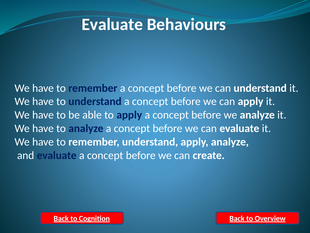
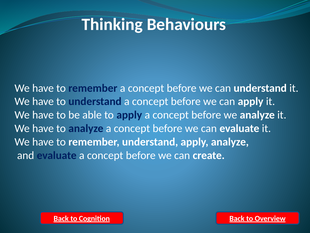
Evaluate at (112, 24): Evaluate -> Thinking
